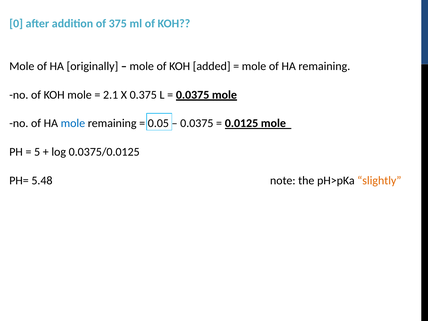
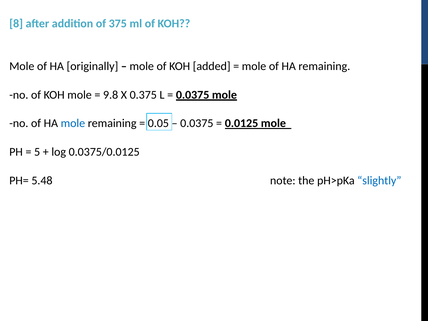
0: 0 -> 8
2.1: 2.1 -> 9.8
slightly colour: orange -> blue
